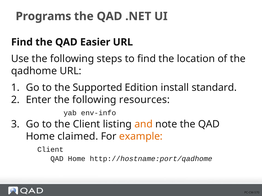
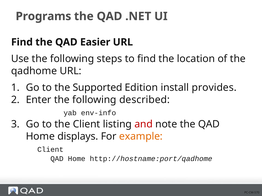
standard: standard -> provides
resources: resources -> described
and colour: orange -> red
claimed: claimed -> displays
